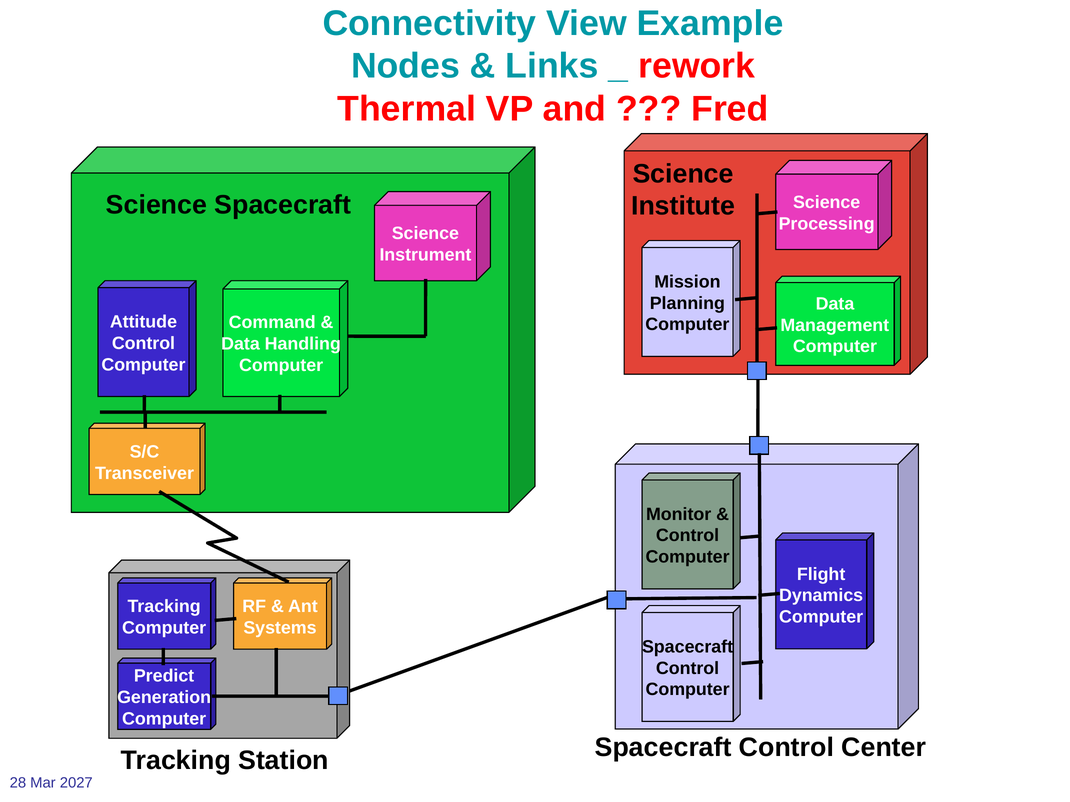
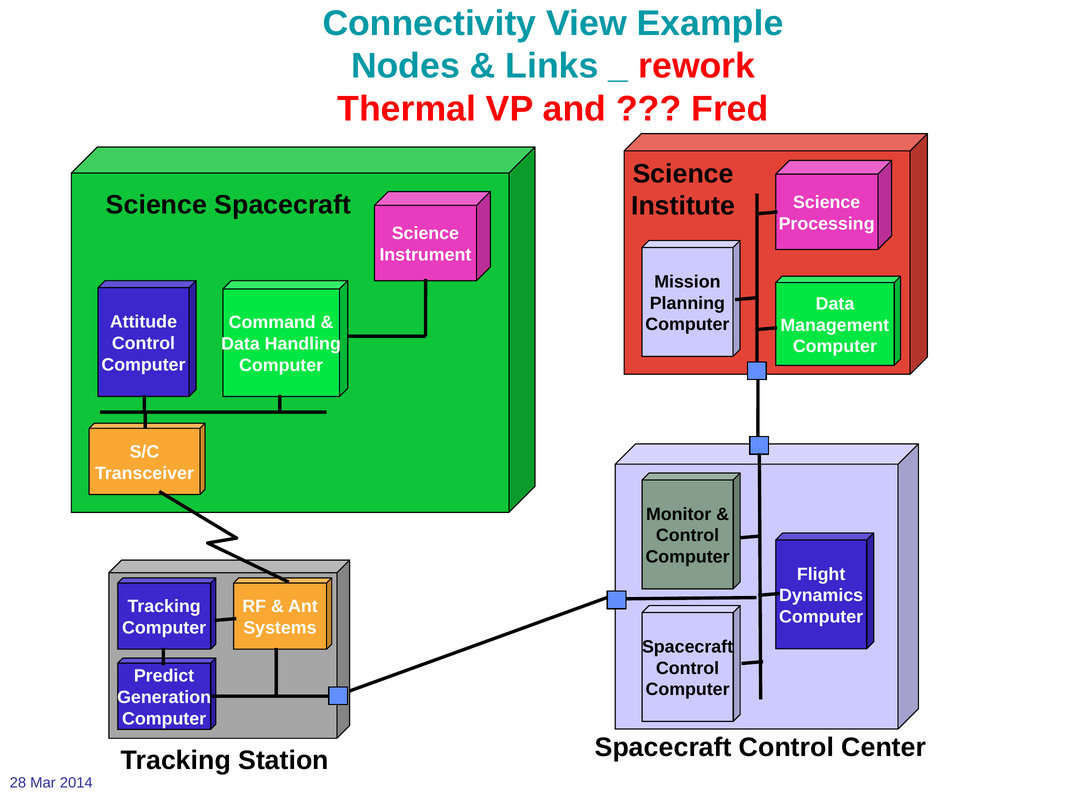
2027: 2027 -> 2014
